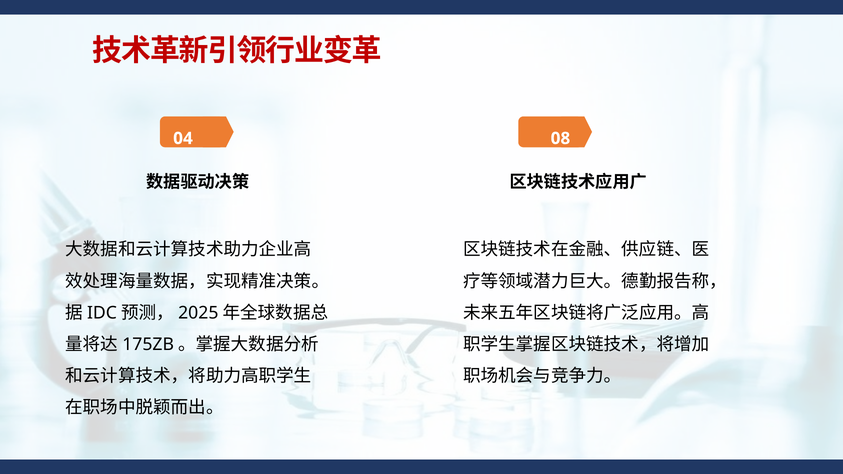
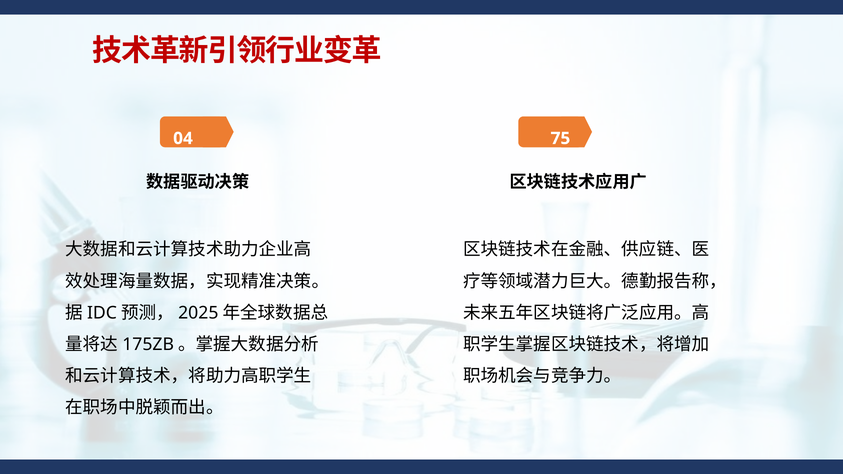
08: 08 -> 75
